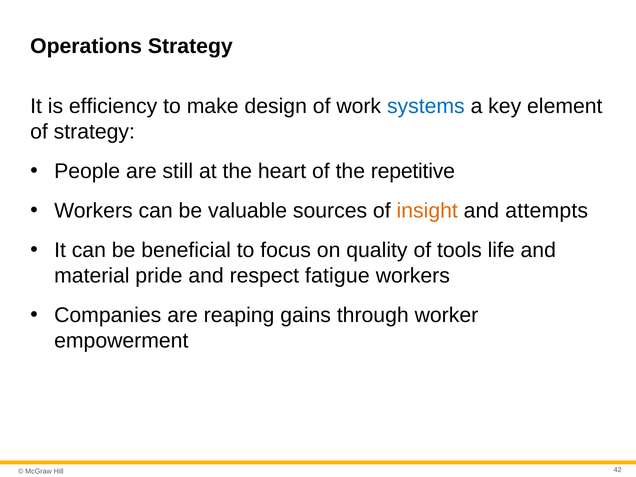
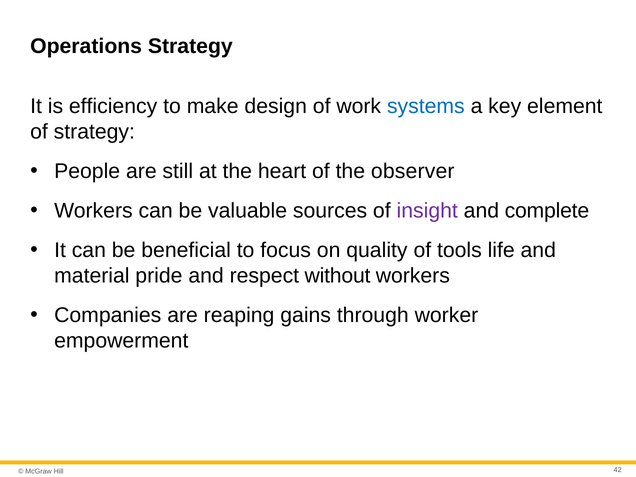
repetitive: repetitive -> observer
insight colour: orange -> purple
attempts: attempts -> complete
fatigue: fatigue -> without
